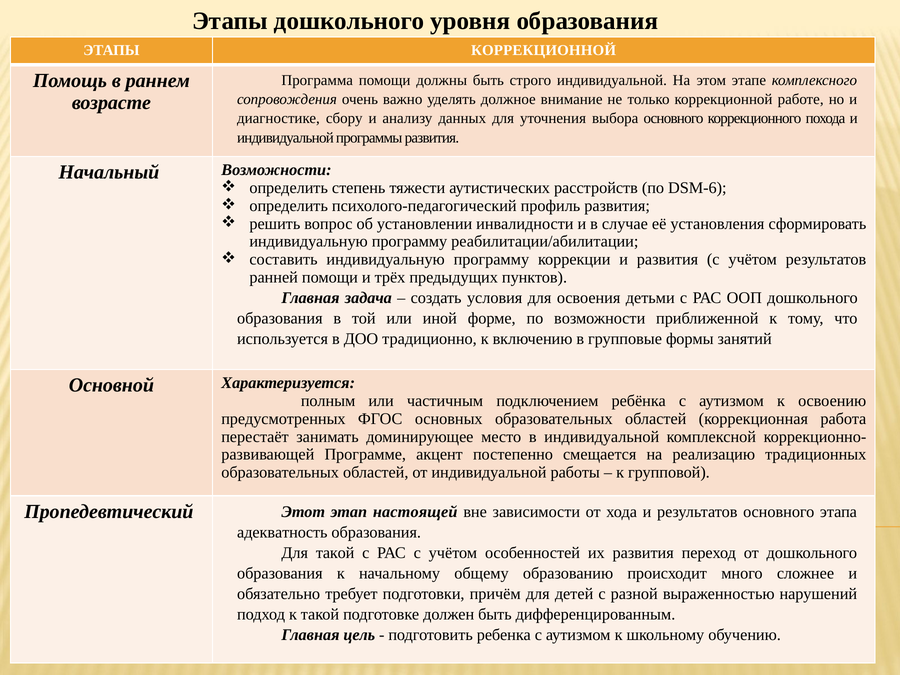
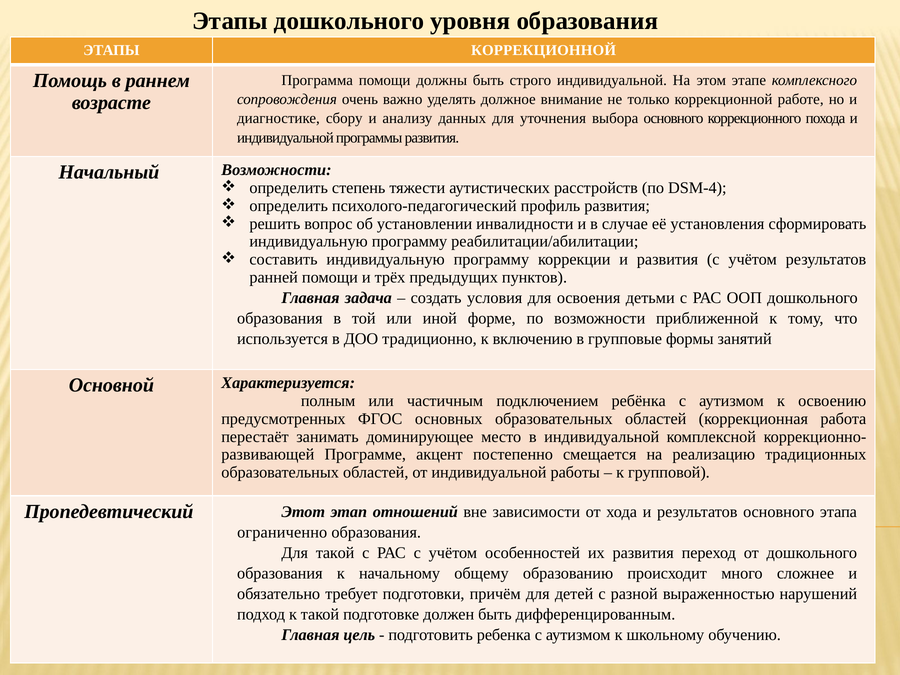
DSM-6: DSM-6 -> DSM-4
настоящей: настоящей -> отношений
адекватность: адекватность -> ограниченно
